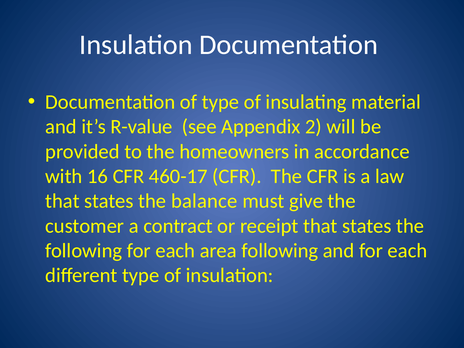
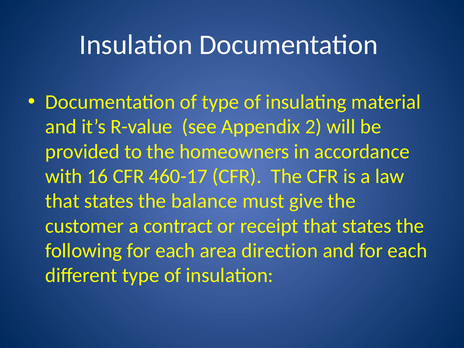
area following: following -> direction
